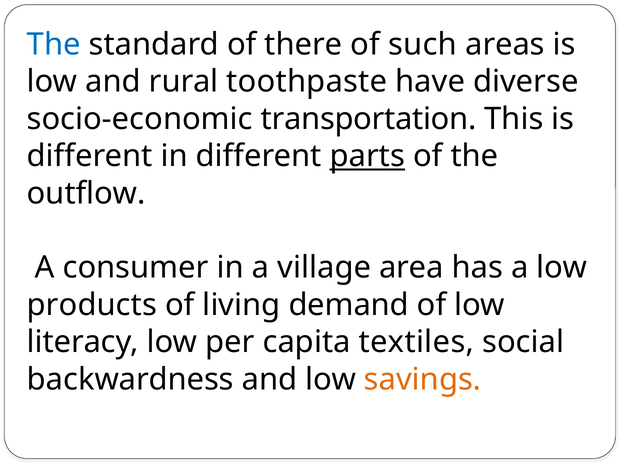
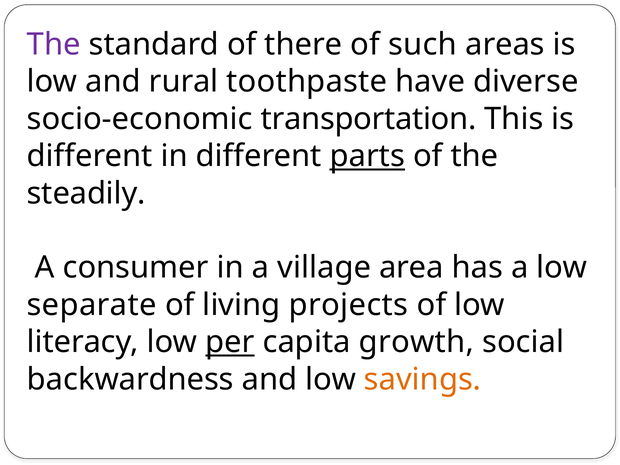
The at (54, 44) colour: blue -> purple
outflow: outflow -> steadily
products: products -> separate
demand: demand -> projects
per underline: none -> present
textiles: textiles -> growth
